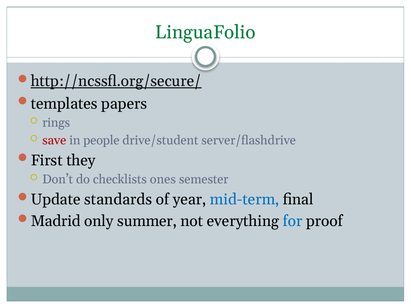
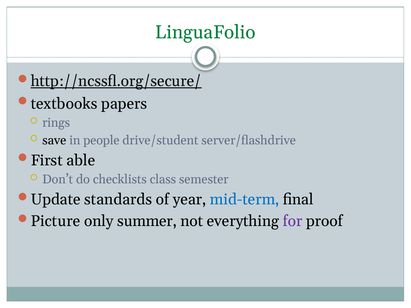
templates: templates -> textbooks
save colour: red -> black
they: they -> able
ones: ones -> class
Madrid: Madrid -> Picture
for colour: blue -> purple
